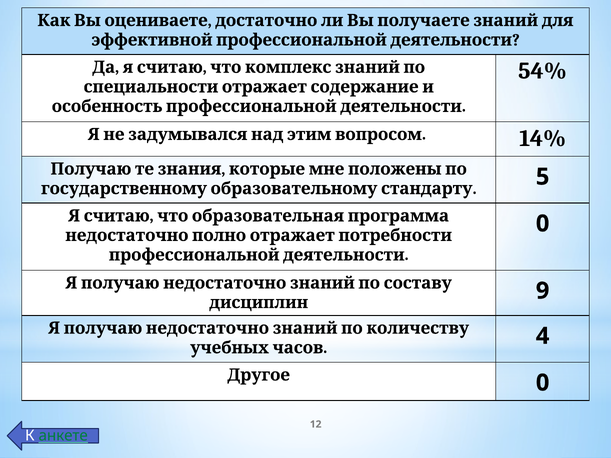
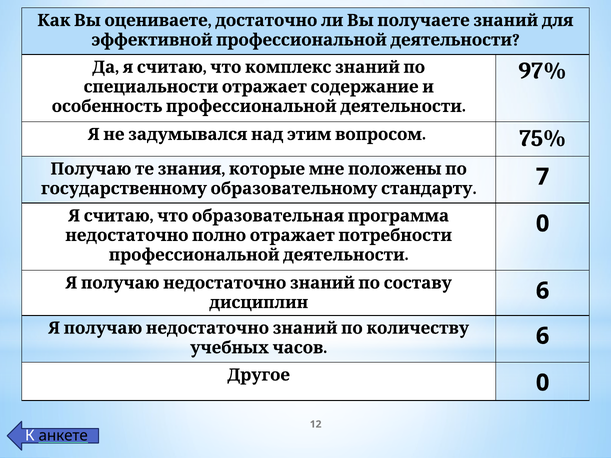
54%: 54% -> 97%
14%: 14% -> 75%
5: 5 -> 7
дисциплин 9: 9 -> 6
4 at (543, 336): 4 -> 6
анкете colour: green -> black
